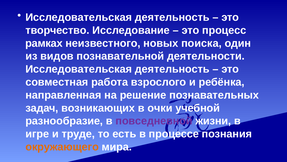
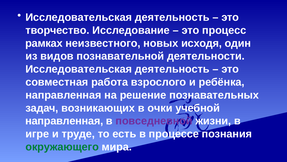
поиска: поиска -> исходя
разнообразие at (64, 121): разнообразие -> направленная
окружающего colour: orange -> green
